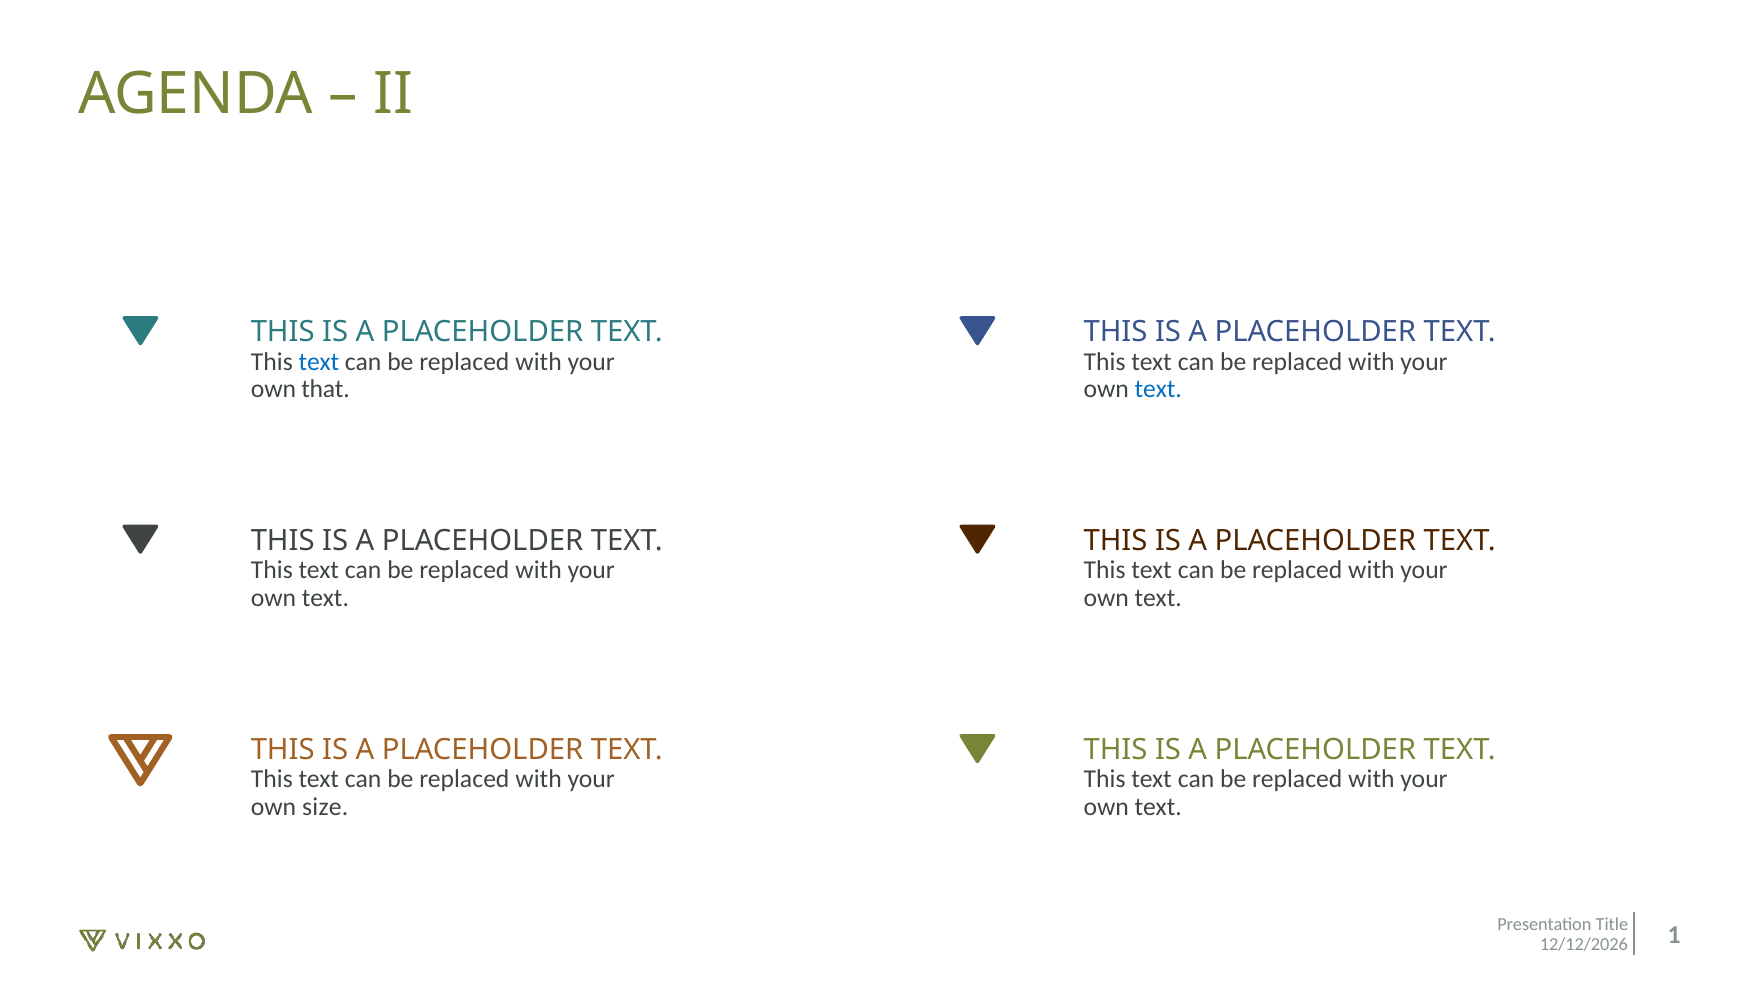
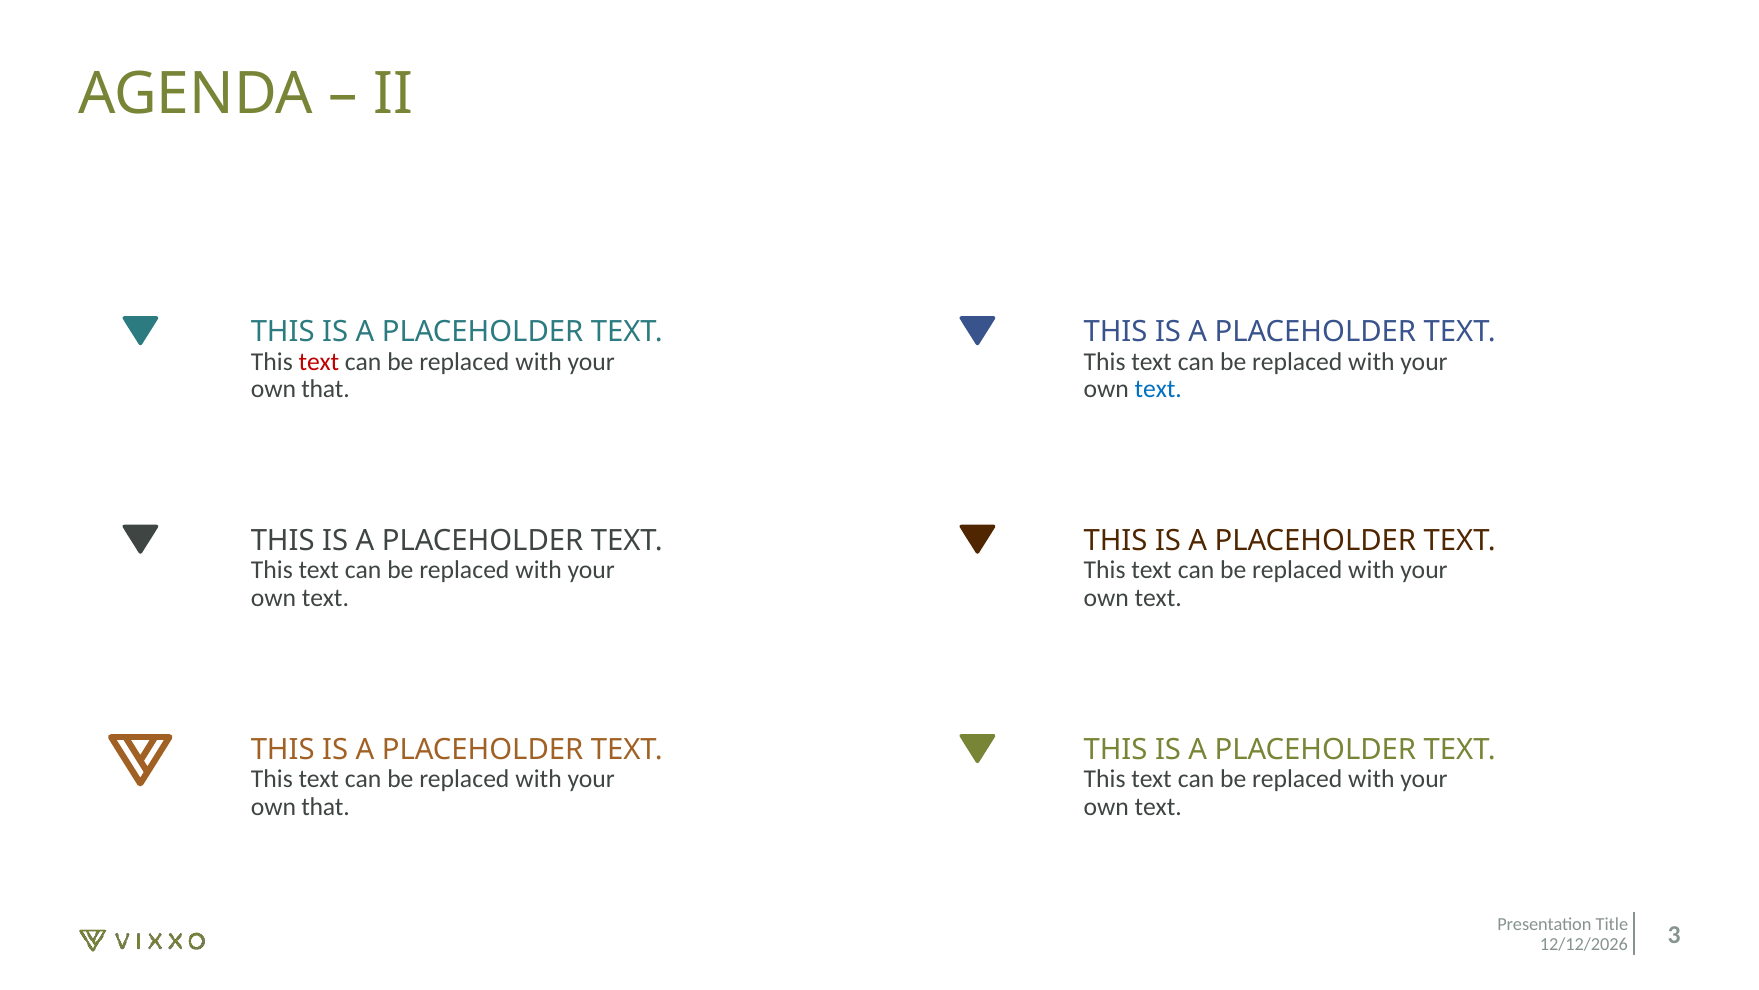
text at (319, 361) colour: blue -> red
size at (325, 807): size -> that
1: 1 -> 3
